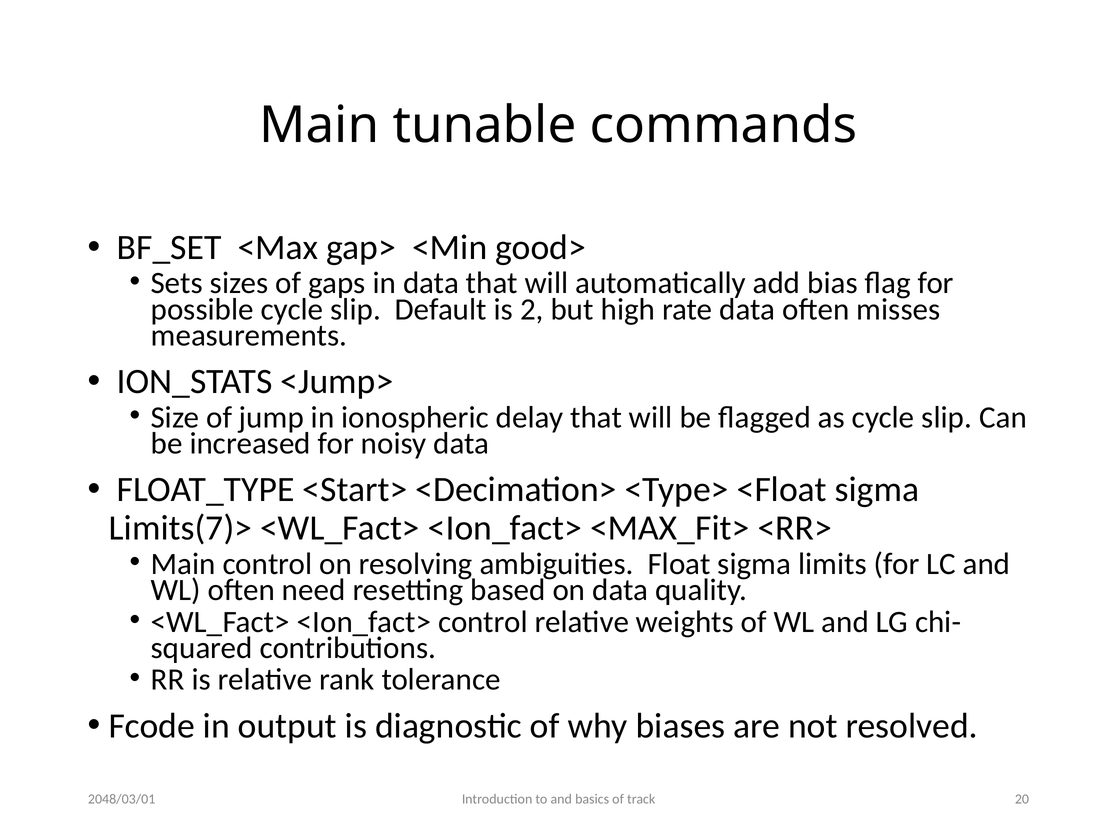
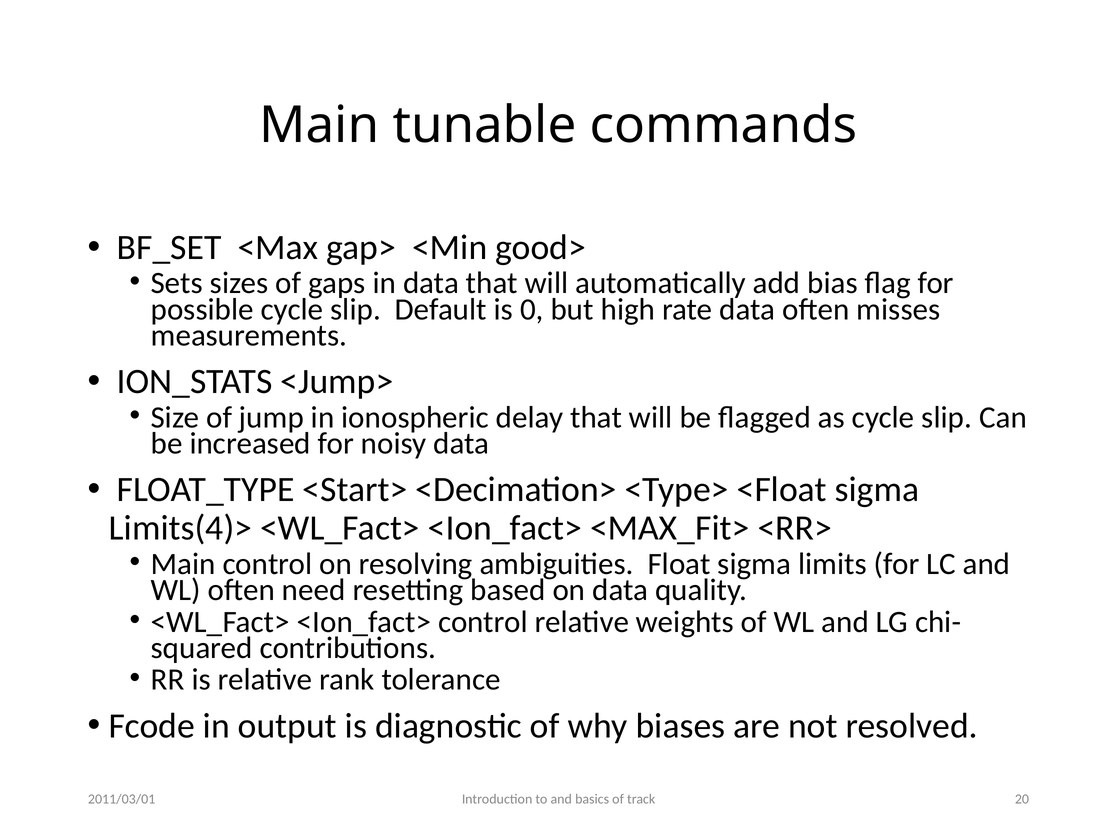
2: 2 -> 0
Limits(7)>: Limits(7)> -> Limits(4)>
2048/03/01: 2048/03/01 -> 2011/03/01
